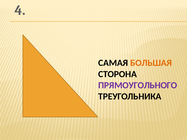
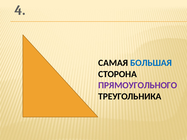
БОЛЬШАЯ colour: orange -> blue
